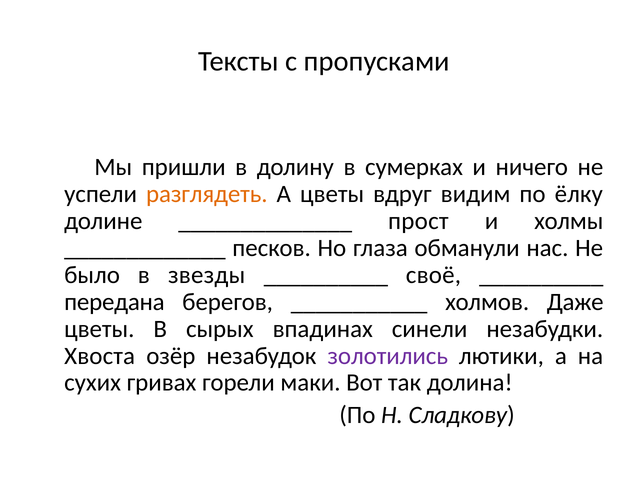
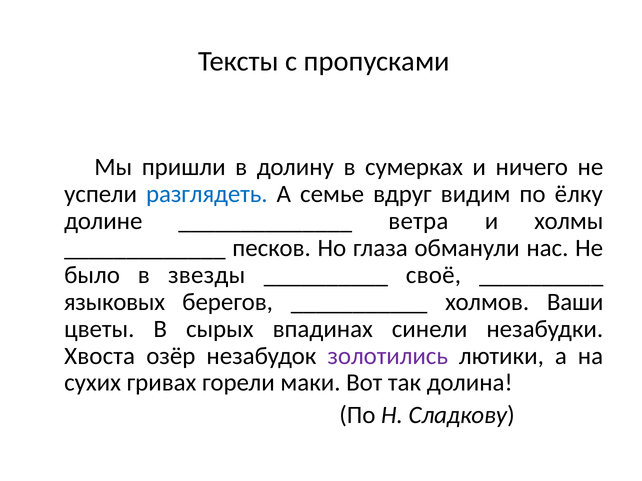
разглядеть colour: orange -> blue
А цветы: цветы -> семье
прост: прост -> ветра
передана: передана -> языковых
Даже: Даже -> Ваши
